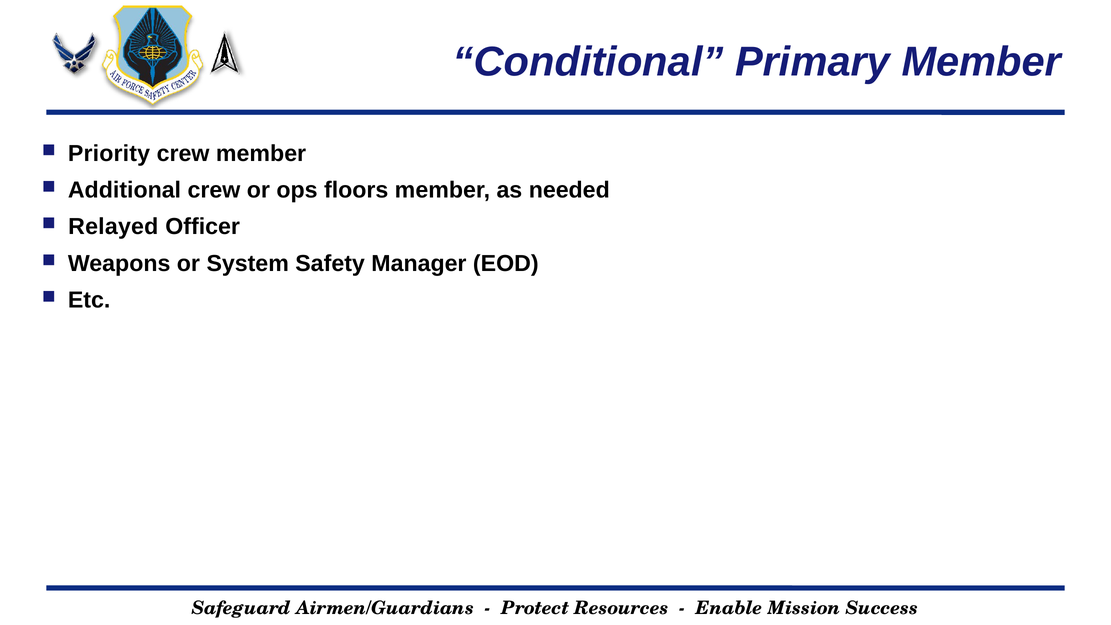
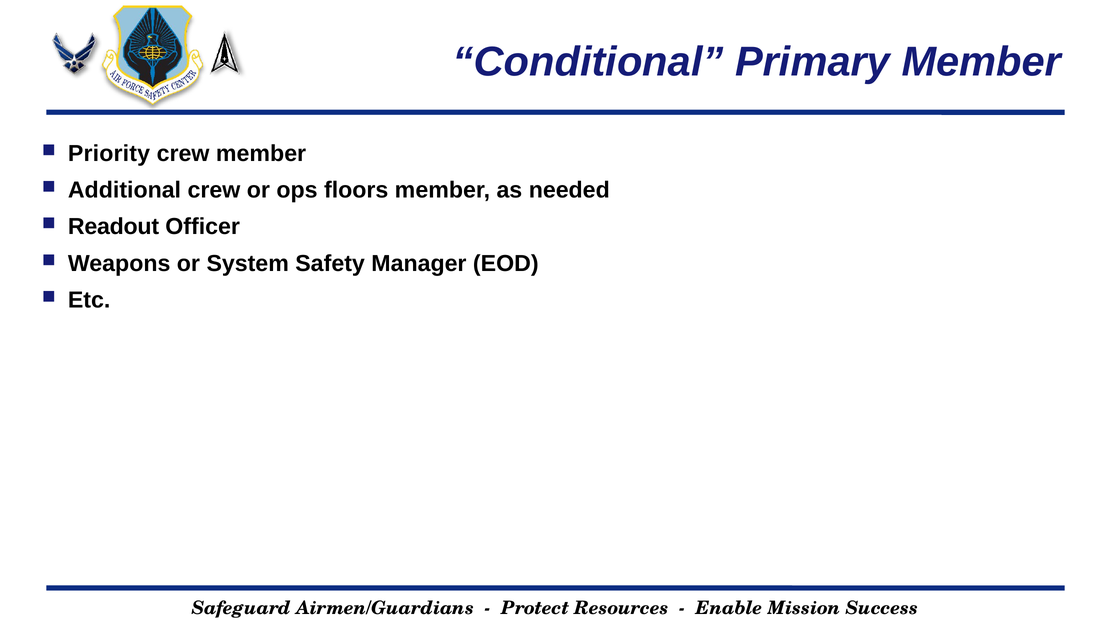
Relayed: Relayed -> Readout
